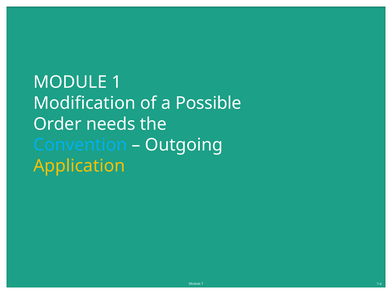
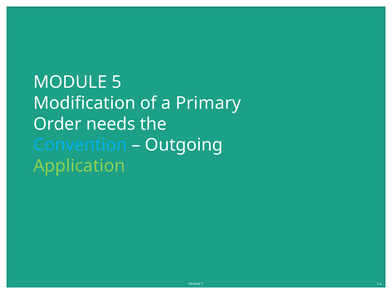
1: 1 -> 5
Possible: Possible -> Primary
Application colour: yellow -> light green
